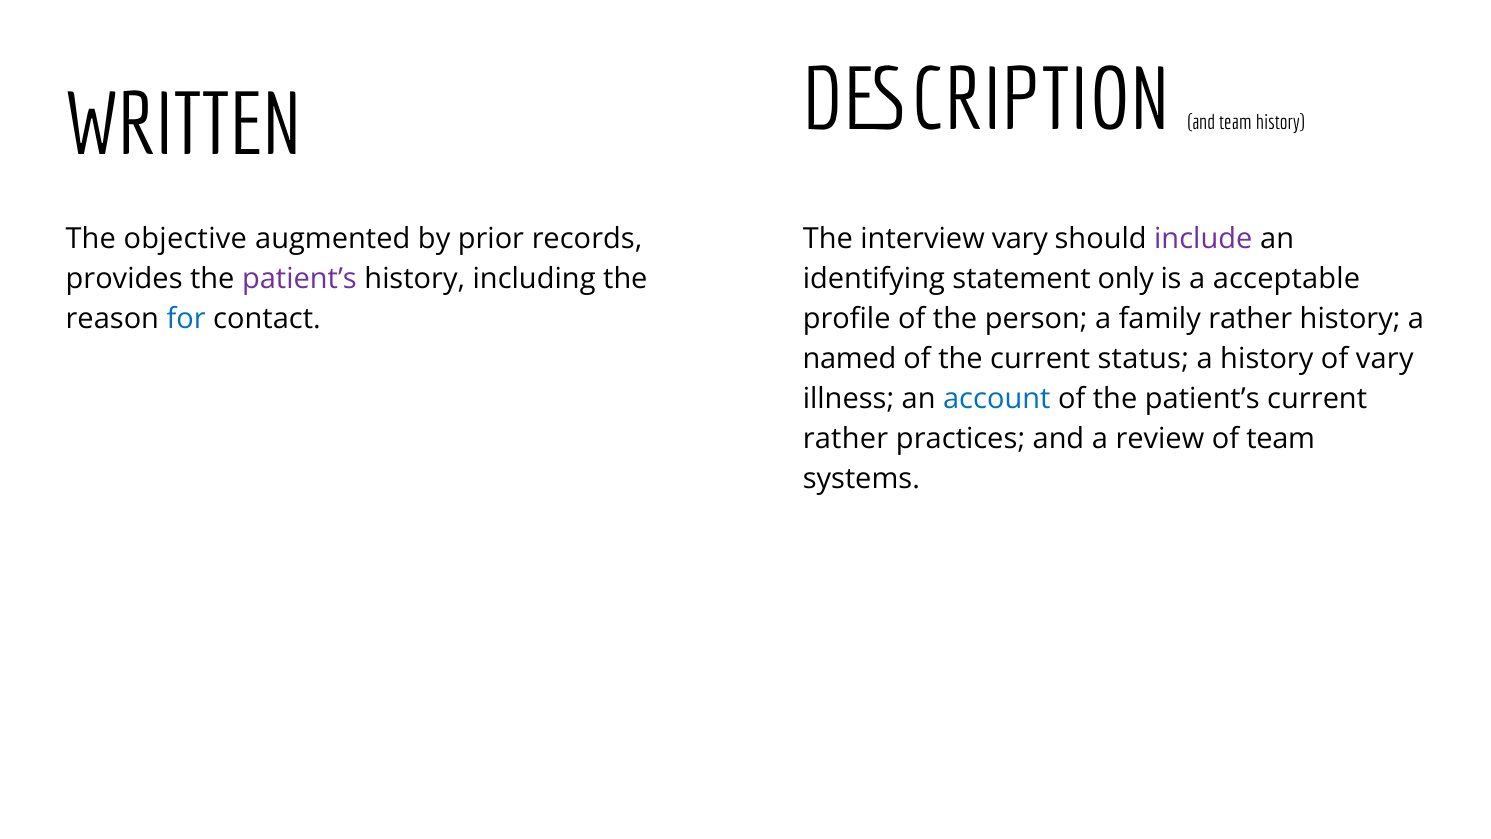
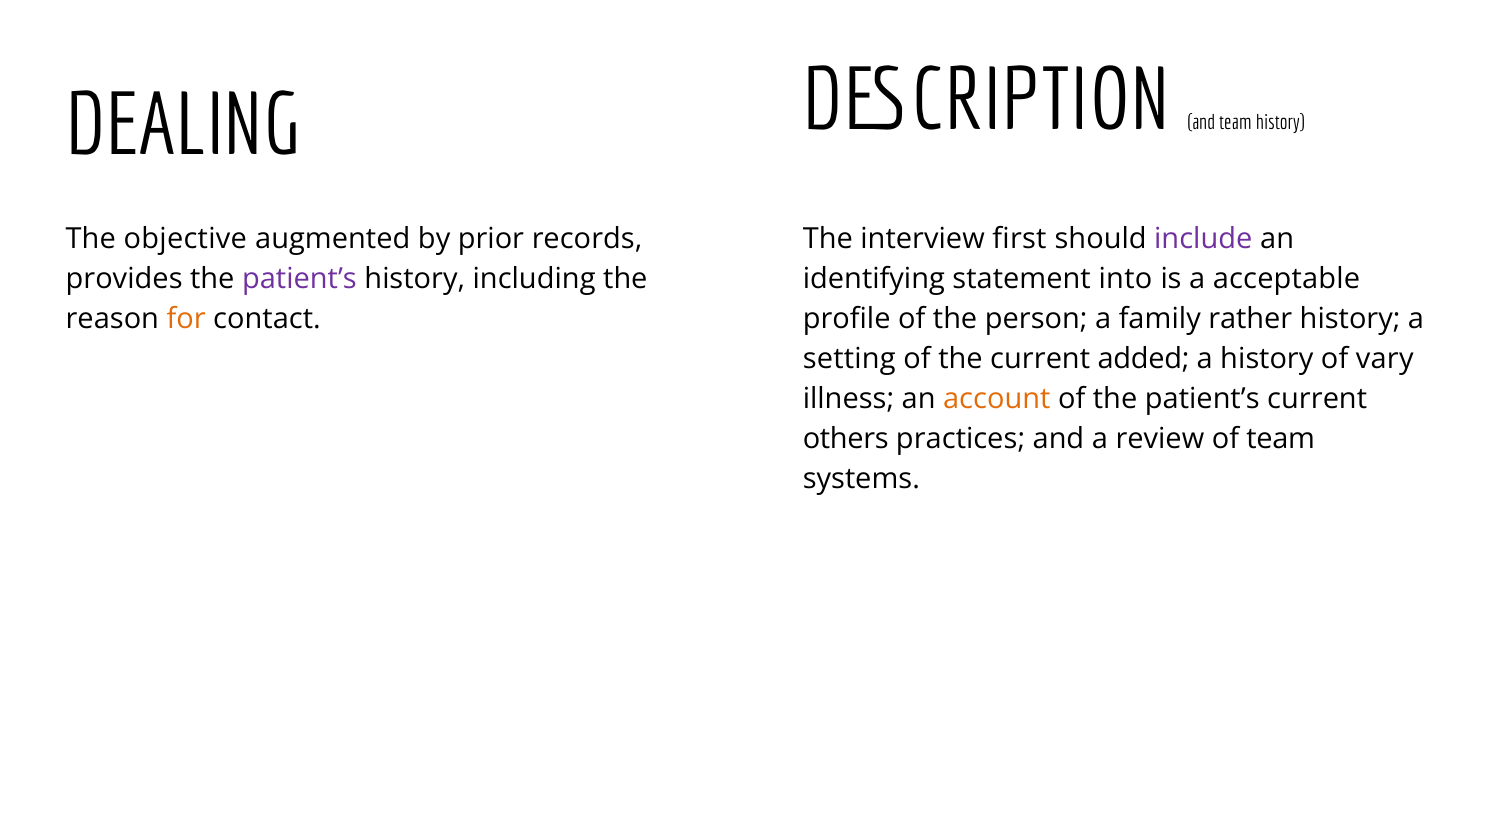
WRITTEN: WRITTEN -> DEALING
interview vary: vary -> first
only: only -> into
for colour: blue -> orange
named: named -> setting
status: status -> added
account colour: blue -> orange
rather at (846, 439): rather -> others
